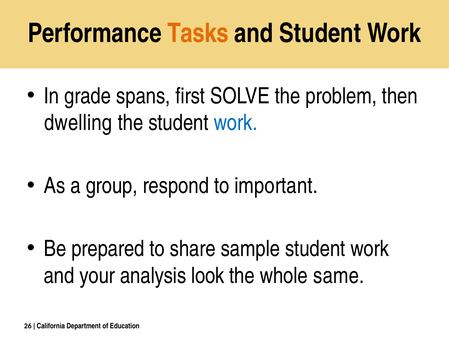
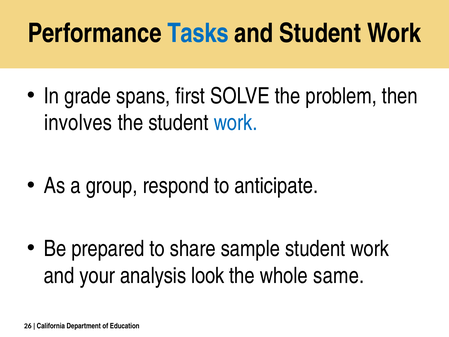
Tasks colour: orange -> blue
dwelling: dwelling -> involves
important: important -> anticipate
